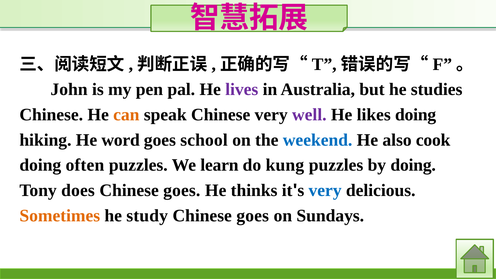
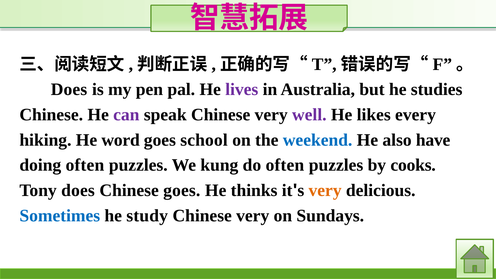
John at (69, 90): John -> Does
can colour: orange -> purple
likes doing: doing -> every
cook: cook -> have
learn: learn -> kung
do kung: kung -> often
by doing: doing -> cooks
very at (325, 190) colour: blue -> orange
Sometimes colour: orange -> blue
goes at (253, 216): goes -> very
